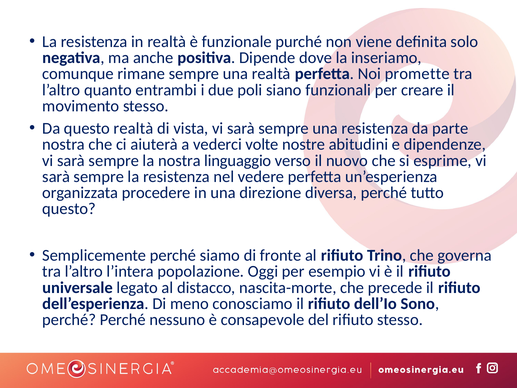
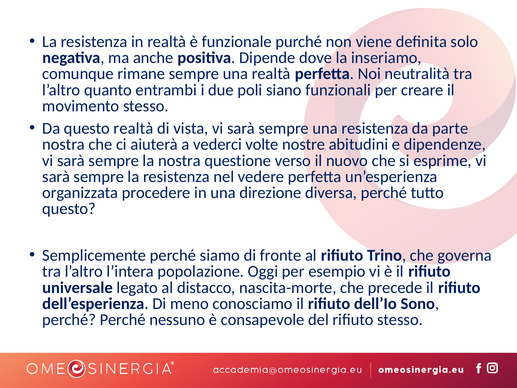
promette: promette -> neutralità
linguaggio: linguaggio -> questione
